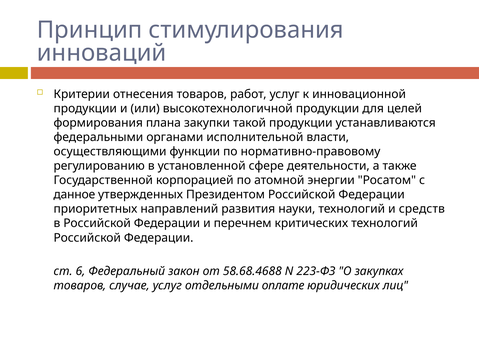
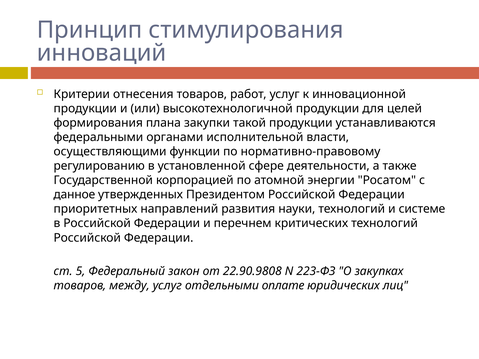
средств: средств -> системе
6: 6 -> 5
58.68.4688: 58.68.4688 -> 22.90.9808
случае: случае -> между
